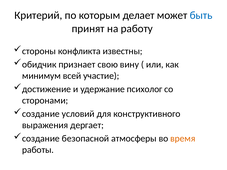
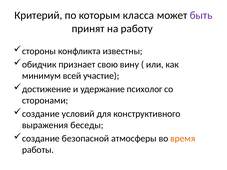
делает: делает -> класса
быть colour: blue -> purple
дергает: дергает -> беседы
